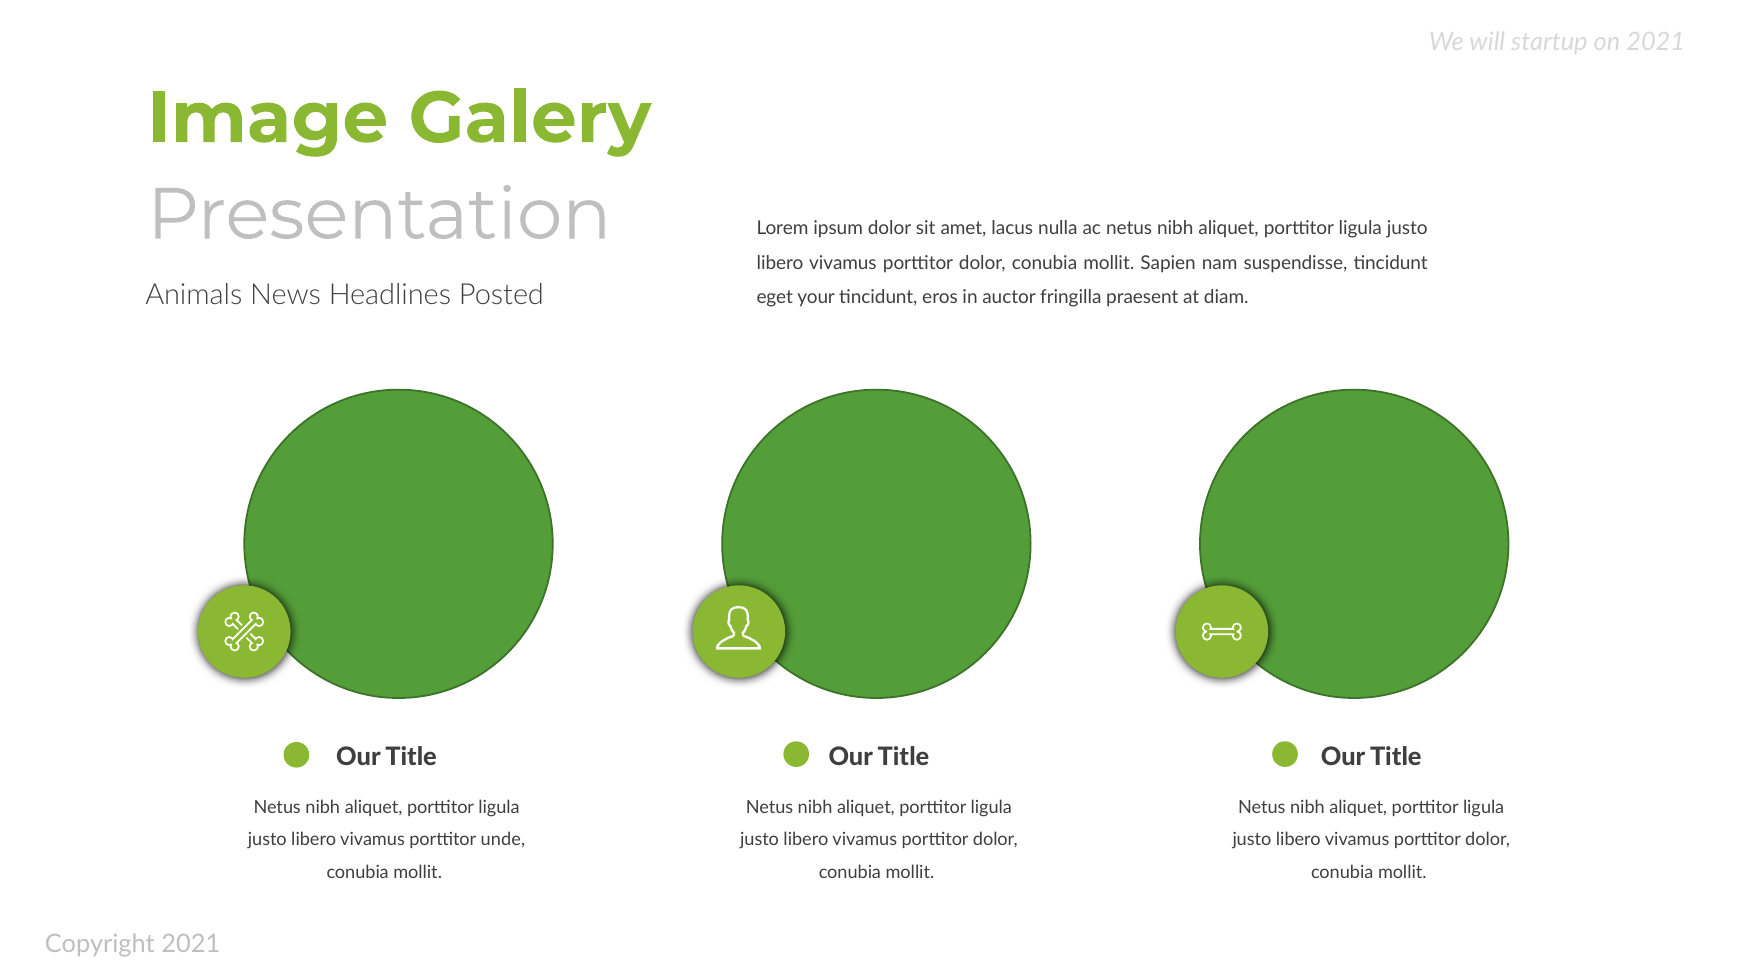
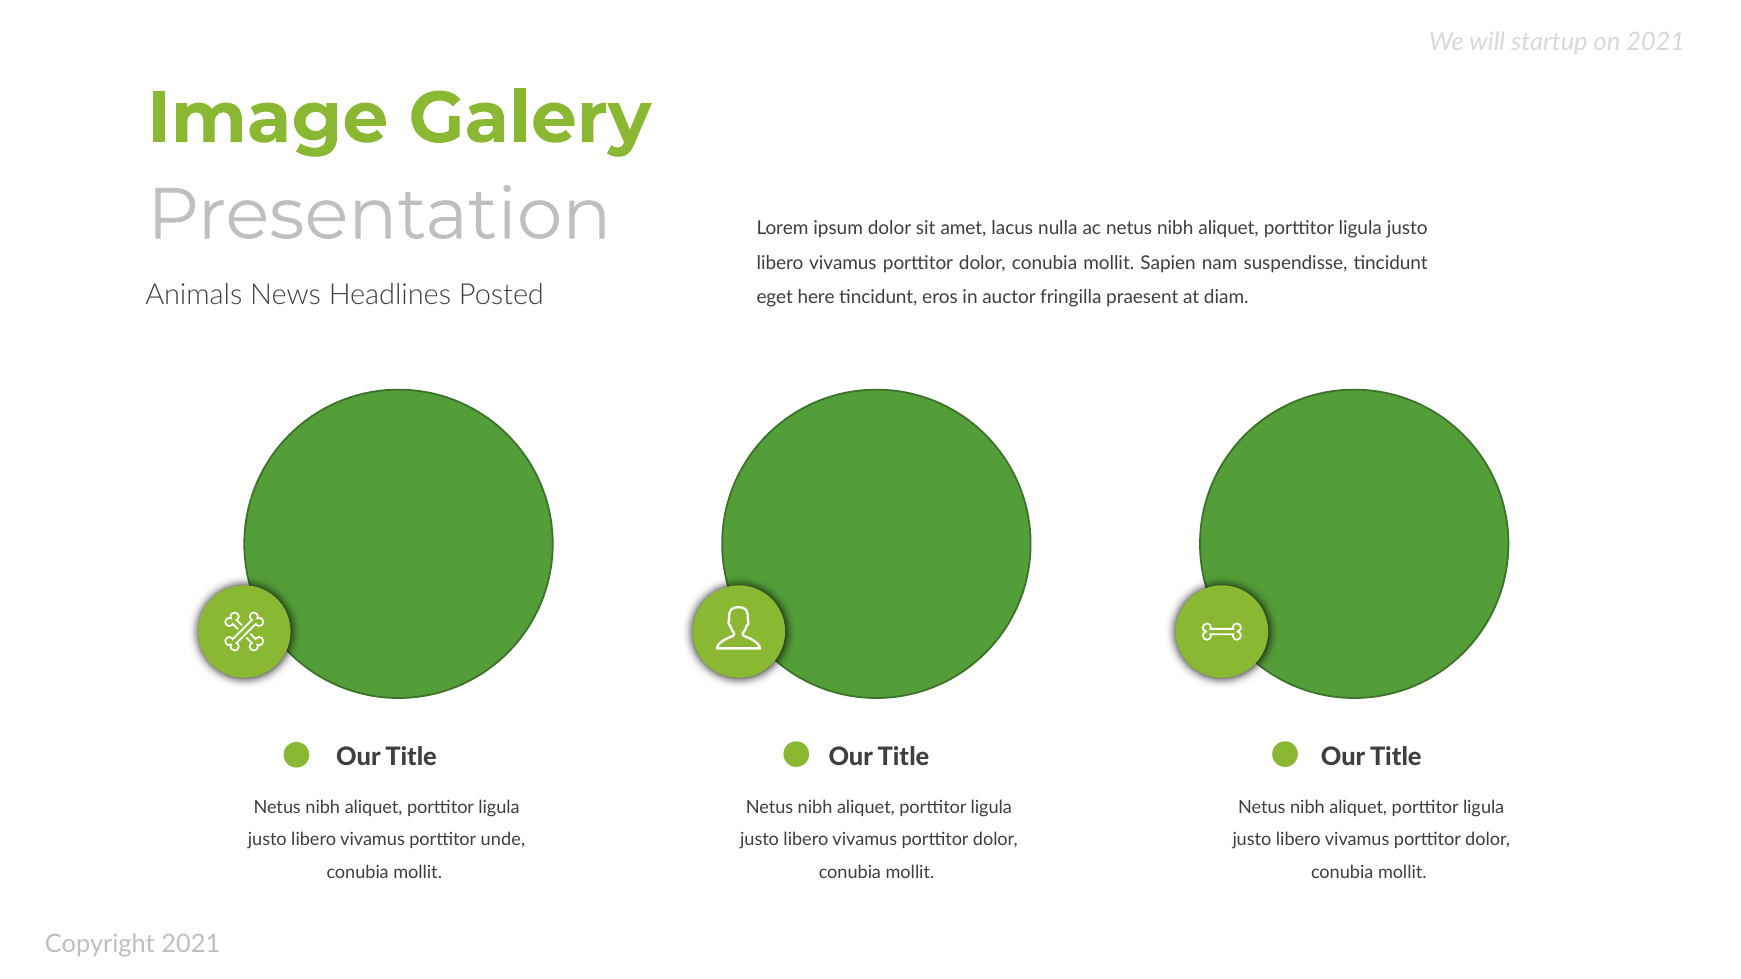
your: your -> here
